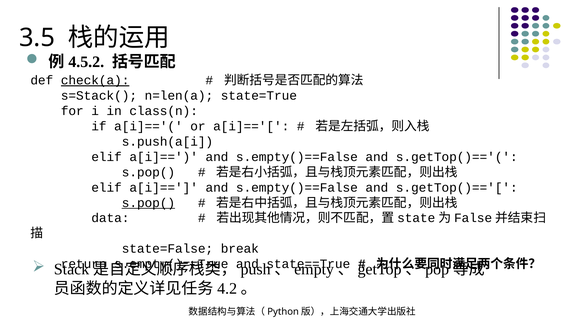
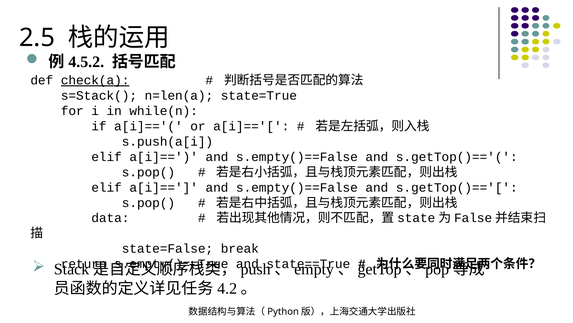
3.5: 3.5 -> 2.5
class(n: class(n -> while(n
s.pop( at (148, 202) underline: present -> none
